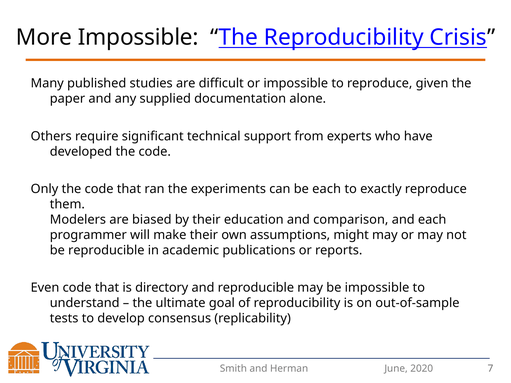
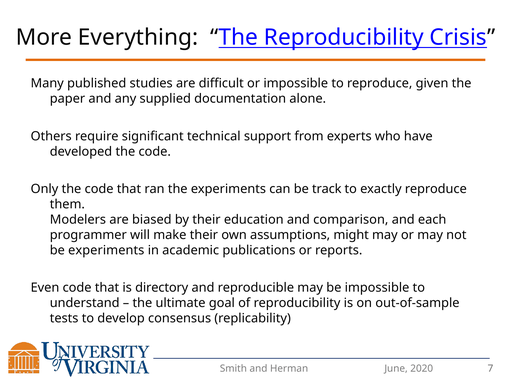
More Impossible: Impossible -> Everything
be each: each -> track
be reproducible: reproducible -> experiments
